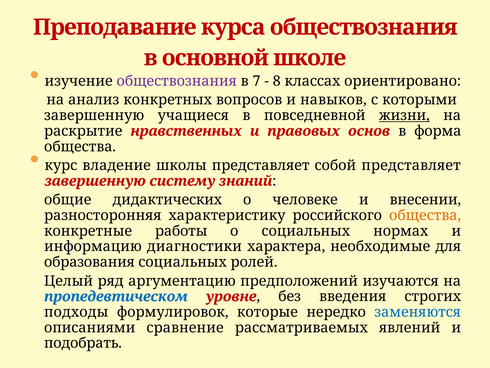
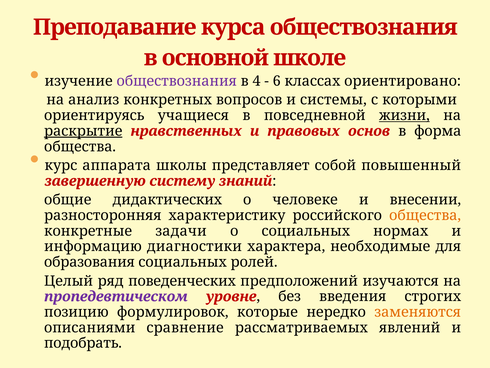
7: 7 -> 4
8: 8 -> 6
навыков: навыков -> системы
завершенную at (94, 115): завершенную -> ориентируясь
раскрытие underline: none -> present
владение: владение -> аппарата
собой представляет: представляет -> повышенный
работы: работы -> задачи
аргументацию: аргументацию -> поведенческих
пропедевтическом colour: blue -> purple
подходы: подходы -> позицию
заменяются colour: blue -> orange
